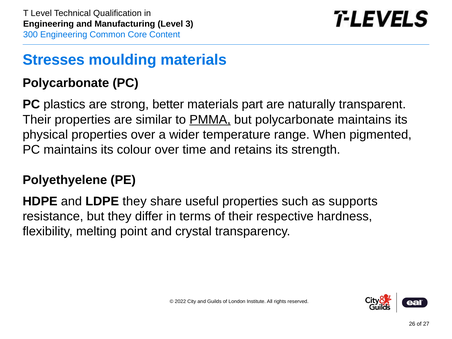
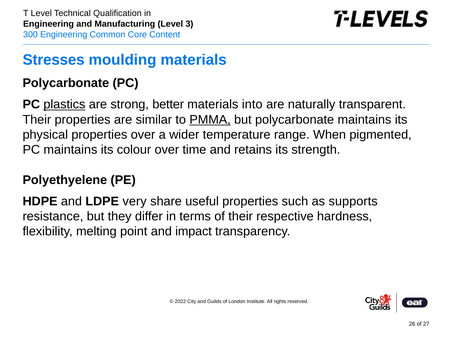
plastics underline: none -> present
part: part -> into
LDPE they: they -> very
crystal: crystal -> impact
